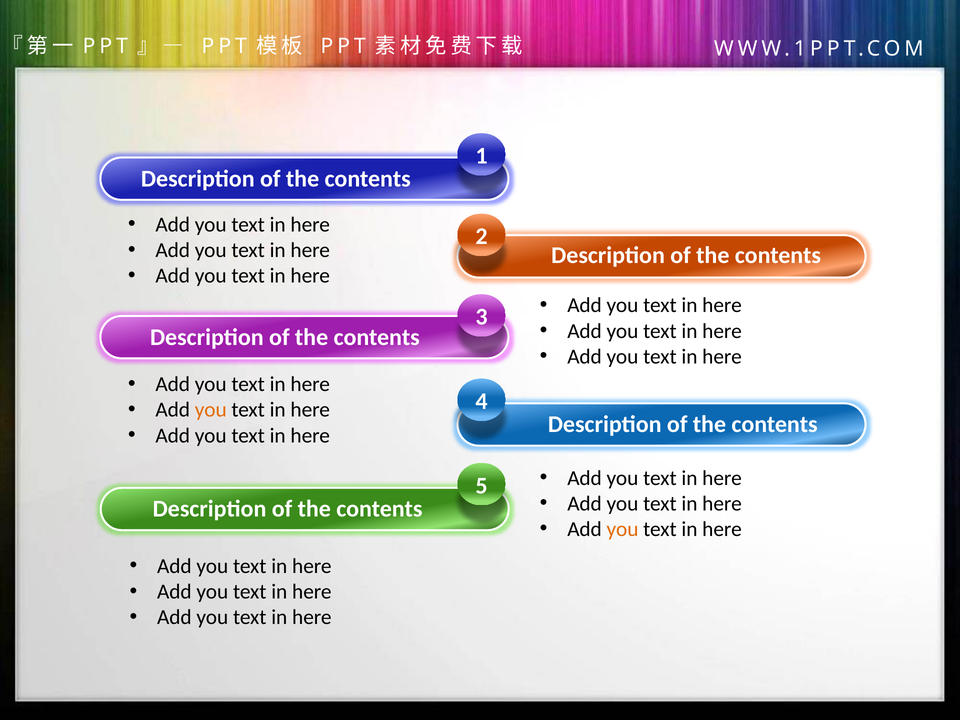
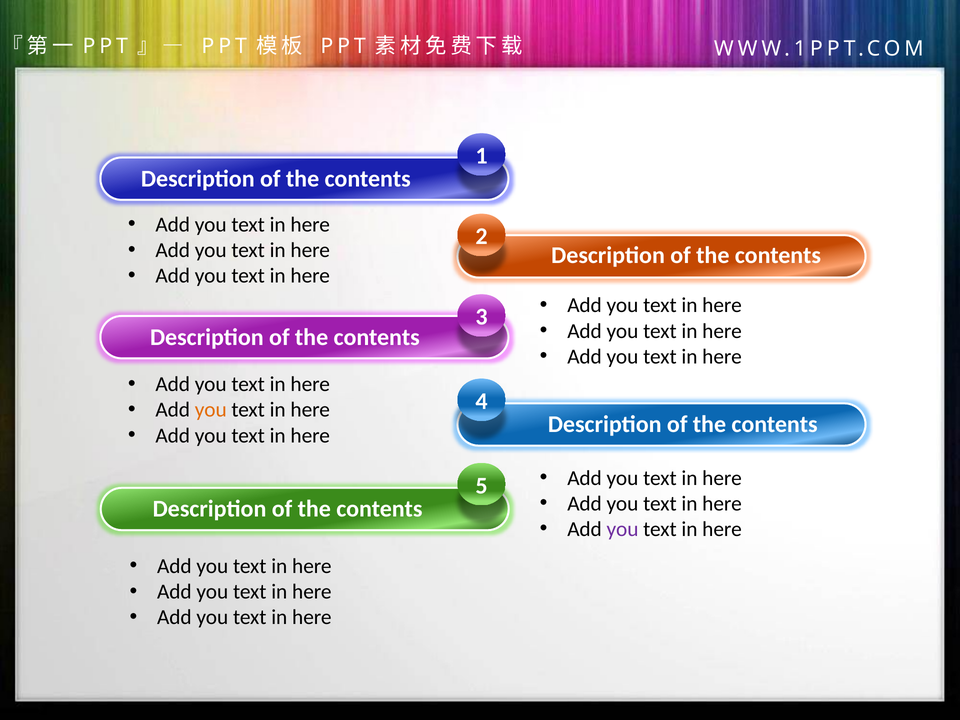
you at (623, 529) colour: orange -> purple
